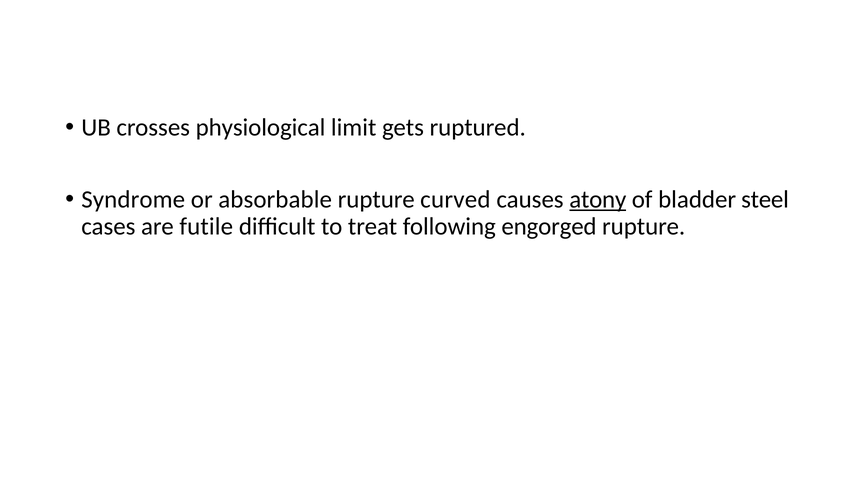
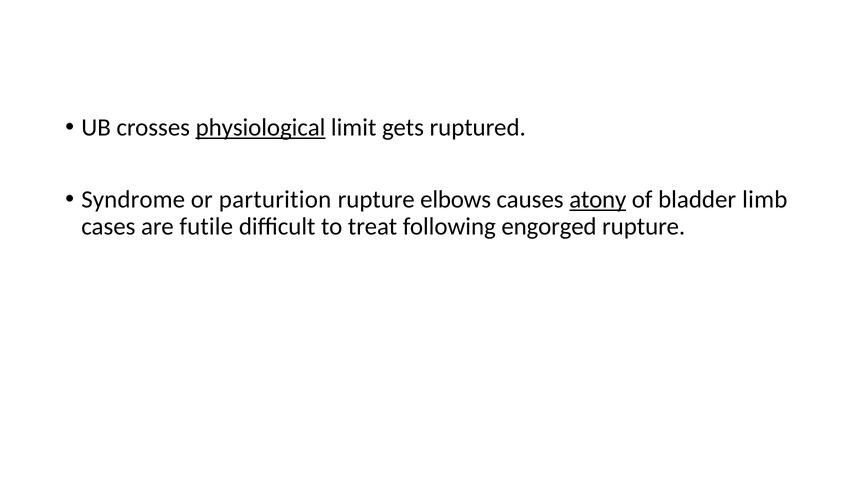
physiological underline: none -> present
absorbable: absorbable -> parturition
curved: curved -> elbows
steel: steel -> limb
